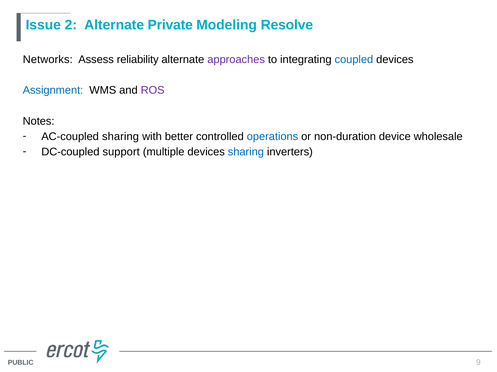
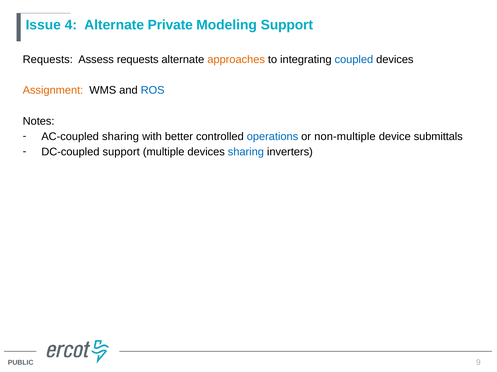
2: 2 -> 4
Modeling Resolve: Resolve -> Support
Networks at (48, 60): Networks -> Requests
Assess reliability: reliability -> requests
approaches colour: purple -> orange
Assignment colour: blue -> orange
ROS colour: purple -> blue
non-duration: non-duration -> non-multiple
wholesale: wholesale -> submittals
